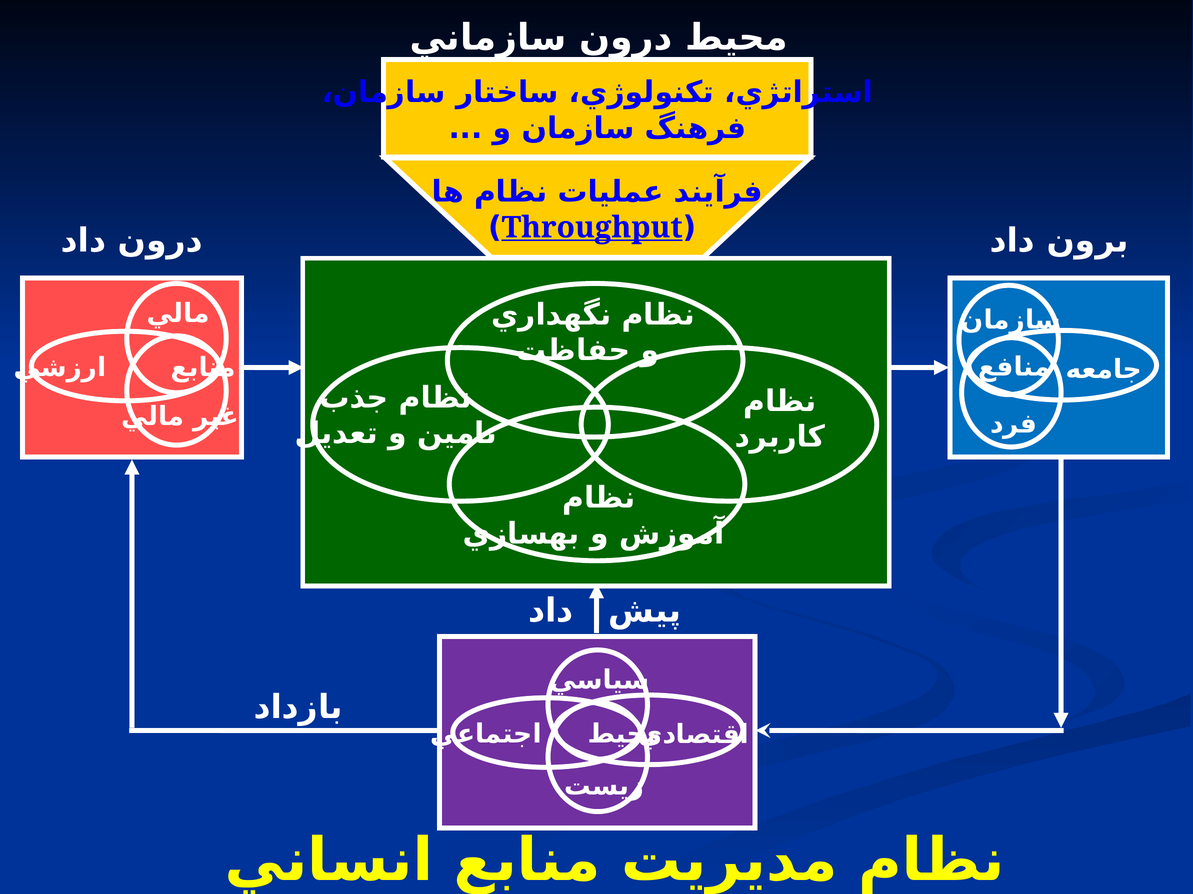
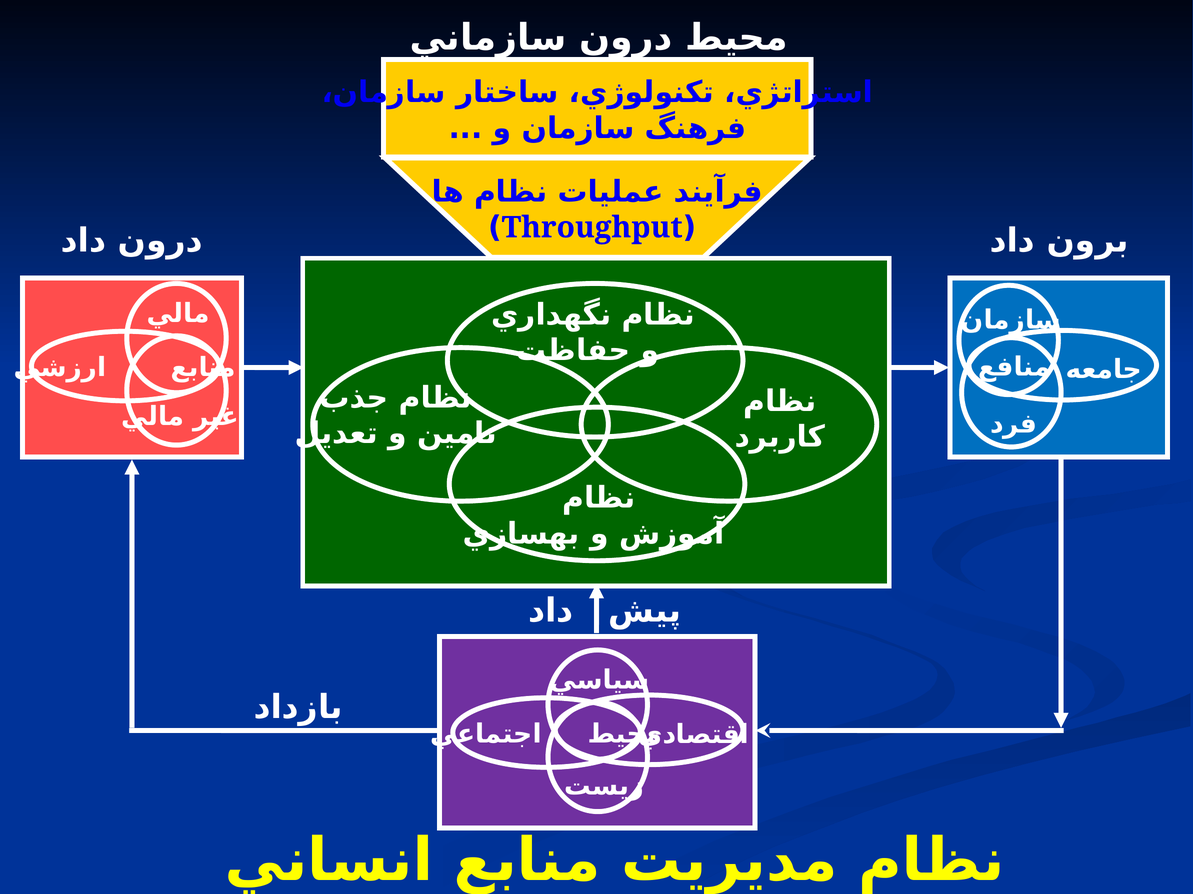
Throughput underline: present -> none
